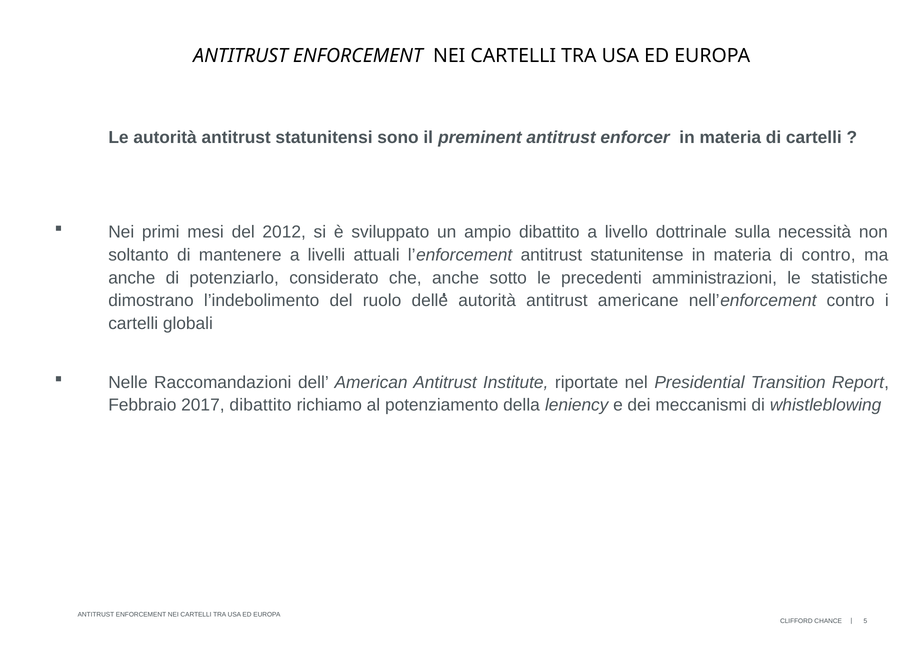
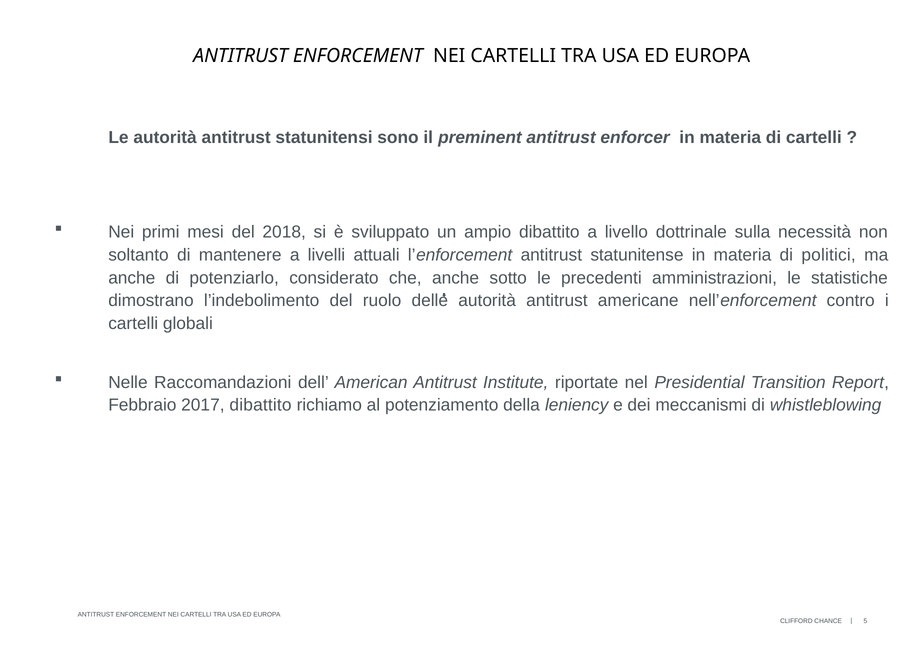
2012: 2012 -> 2018
di contro: contro -> politici
